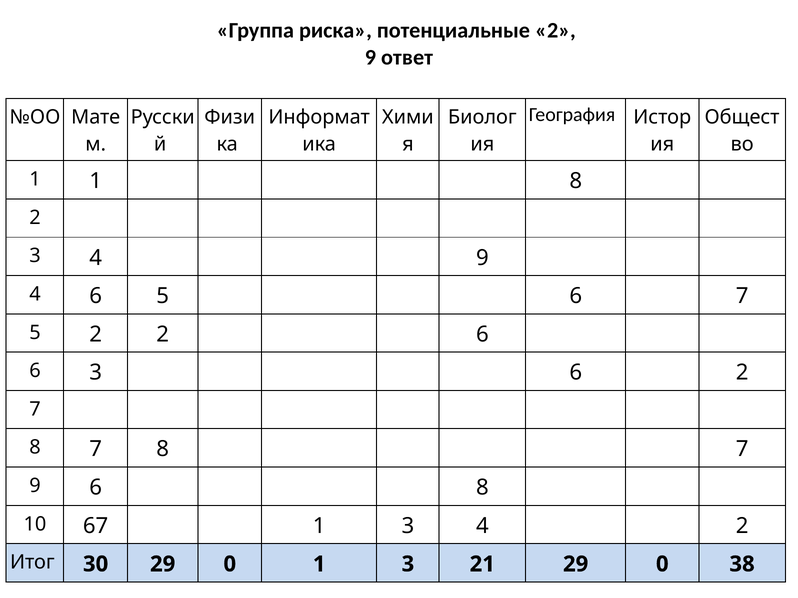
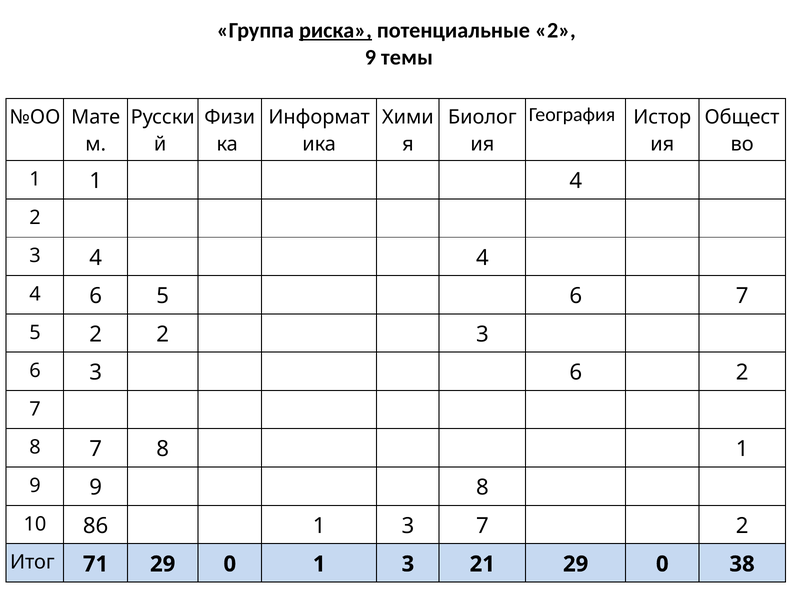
риска underline: none -> present
ответ: ответ -> темы
1 8: 8 -> 4
3 4 9: 9 -> 4
2 2 6: 6 -> 3
8 7 8 7: 7 -> 1
9 6: 6 -> 9
67: 67 -> 86
1 3 4: 4 -> 7
30: 30 -> 71
